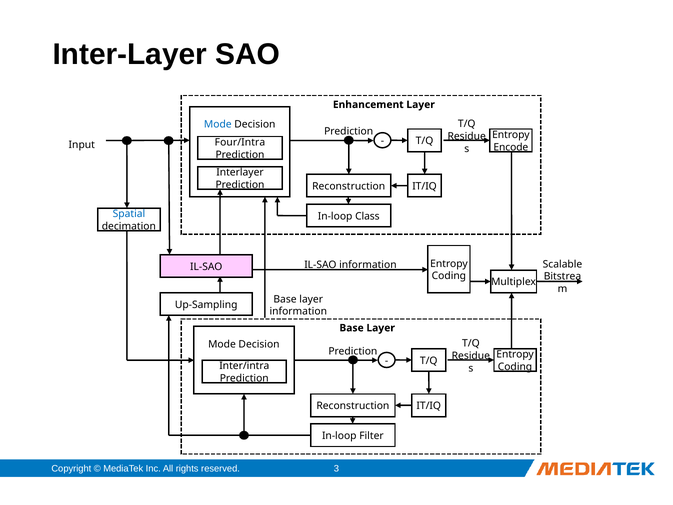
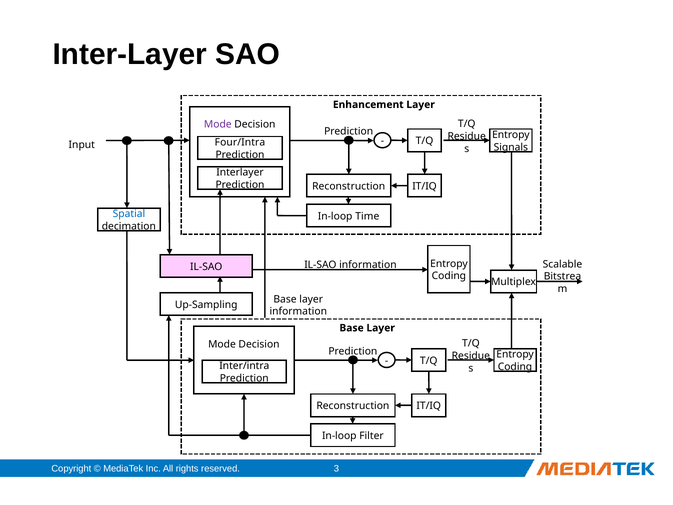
Mode at (218, 124) colour: blue -> purple
Encode: Encode -> Signals
Class: Class -> Time
